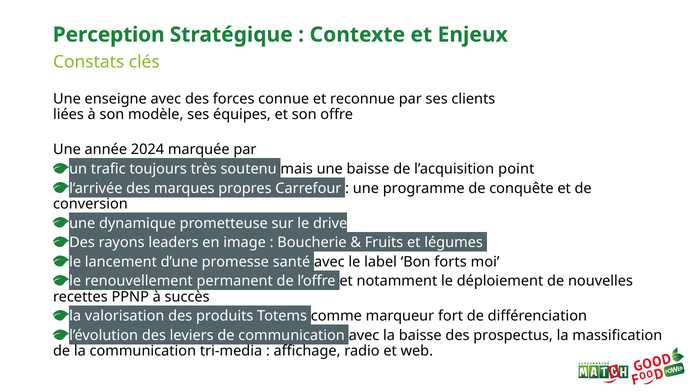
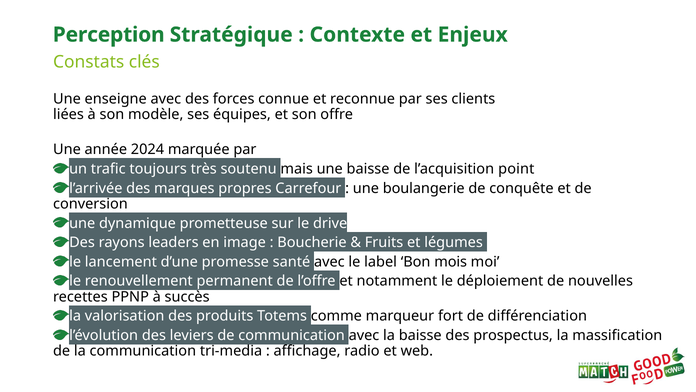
programme: programme -> boulangerie
forts: forts -> mois
